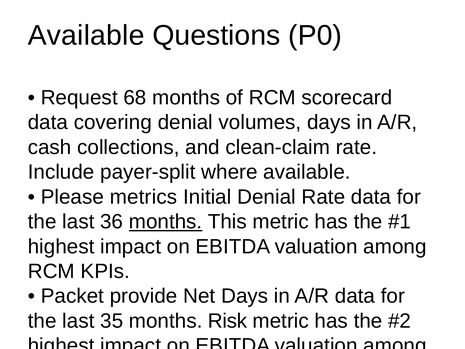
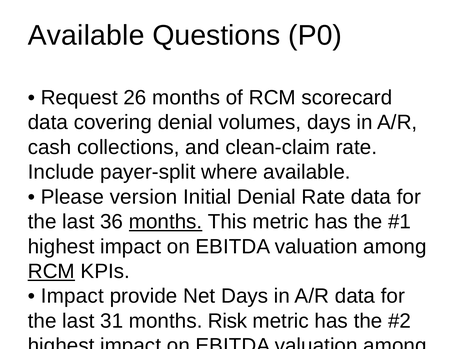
68: 68 -> 26
metrics: metrics -> version
RCM at (51, 271) underline: none -> present
Packet at (72, 296): Packet -> Impact
35: 35 -> 31
